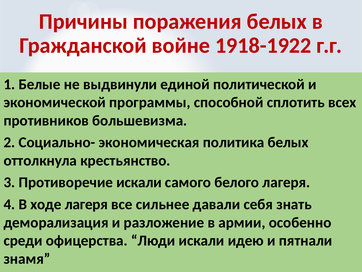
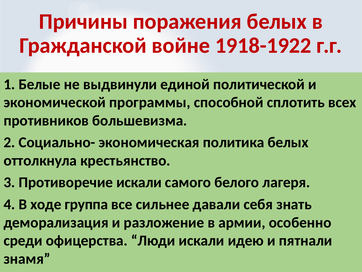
ходе лагеря: лагеря -> группа
